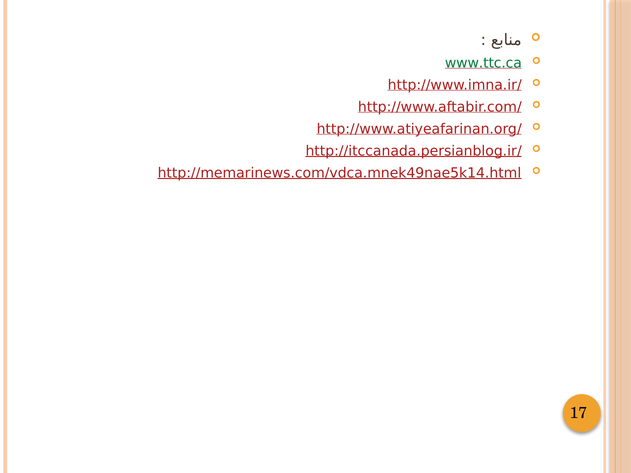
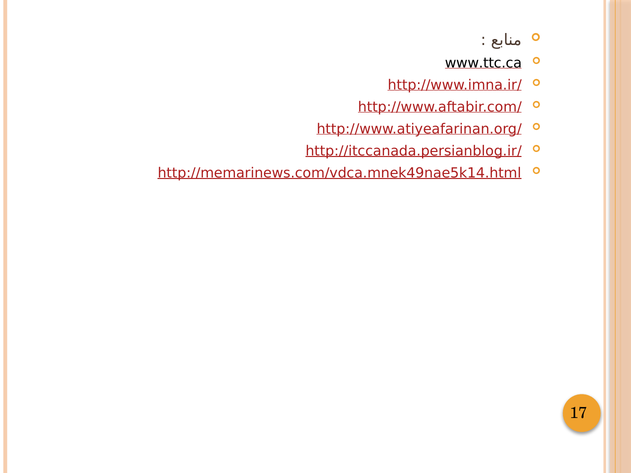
www.ttc.ca colour: green -> black
